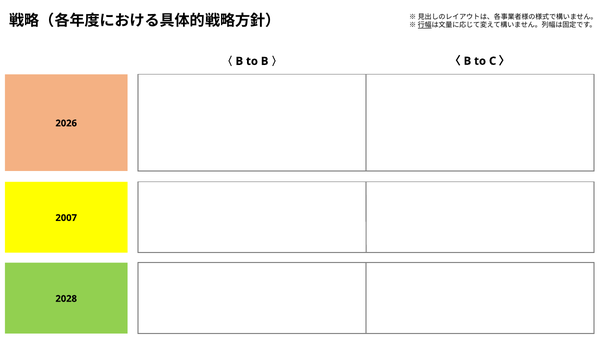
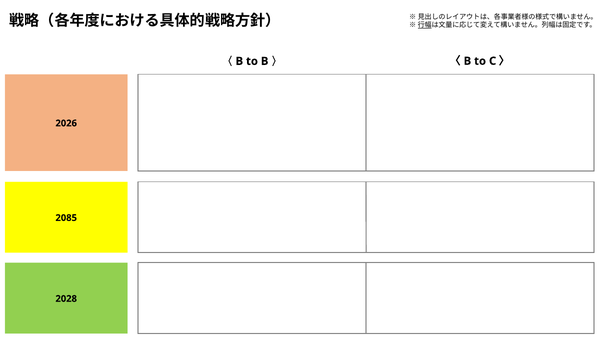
2007: 2007 -> 2085
